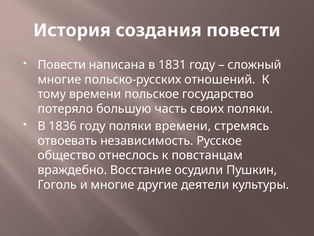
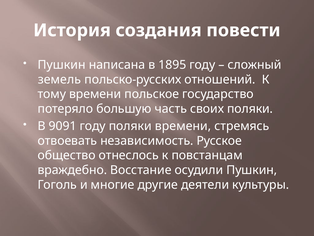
Повести at (62, 65): Повести -> Пушкин
1831: 1831 -> 1895
многие at (59, 79): многие -> земель
1836: 1836 -> 9091
